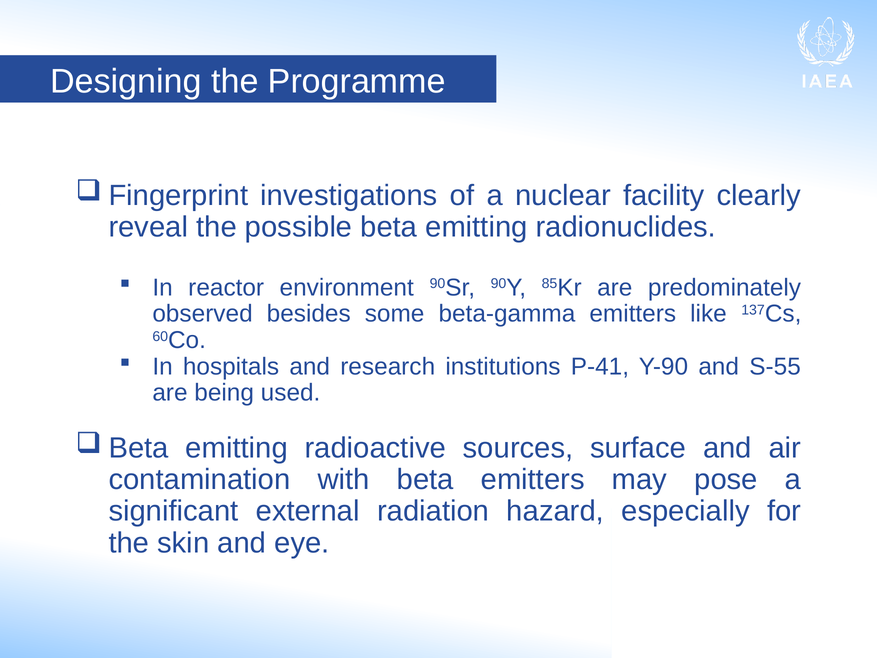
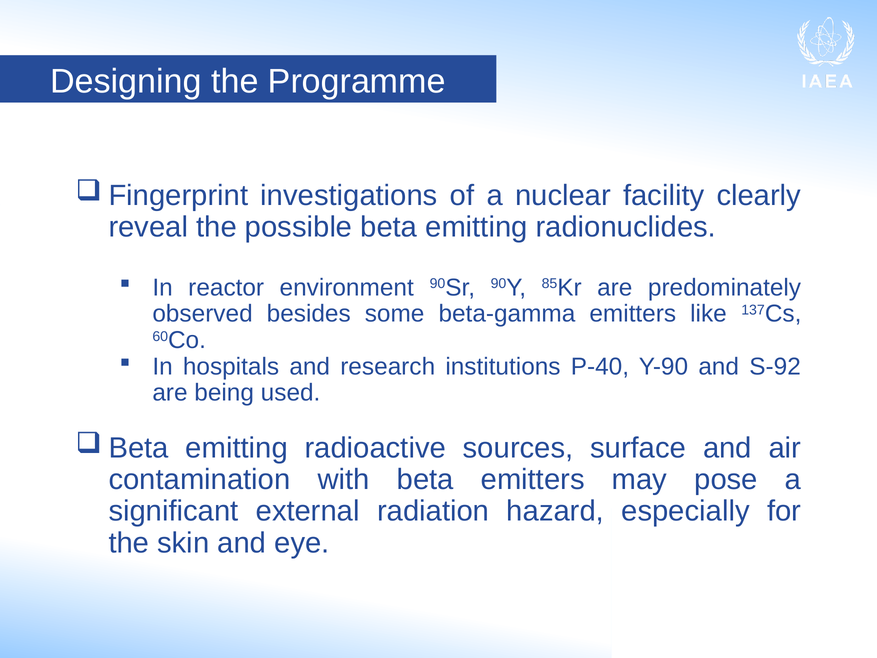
P-41: P-41 -> P-40
S-55: S-55 -> S-92
